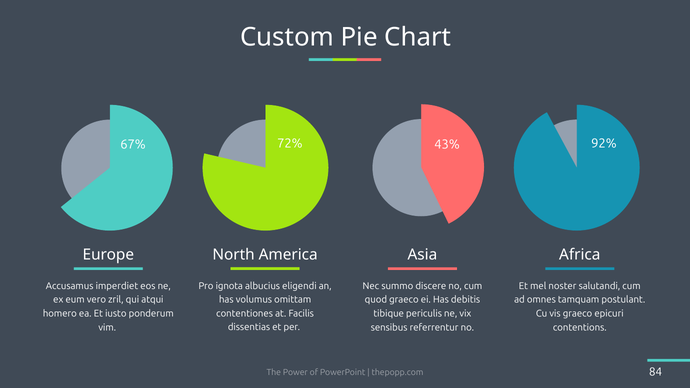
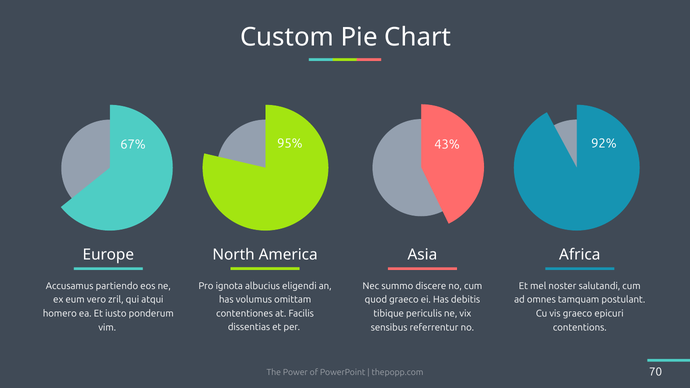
72%: 72% -> 95%
imperdiet: imperdiet -> partiendo
84: 84 -> 70
